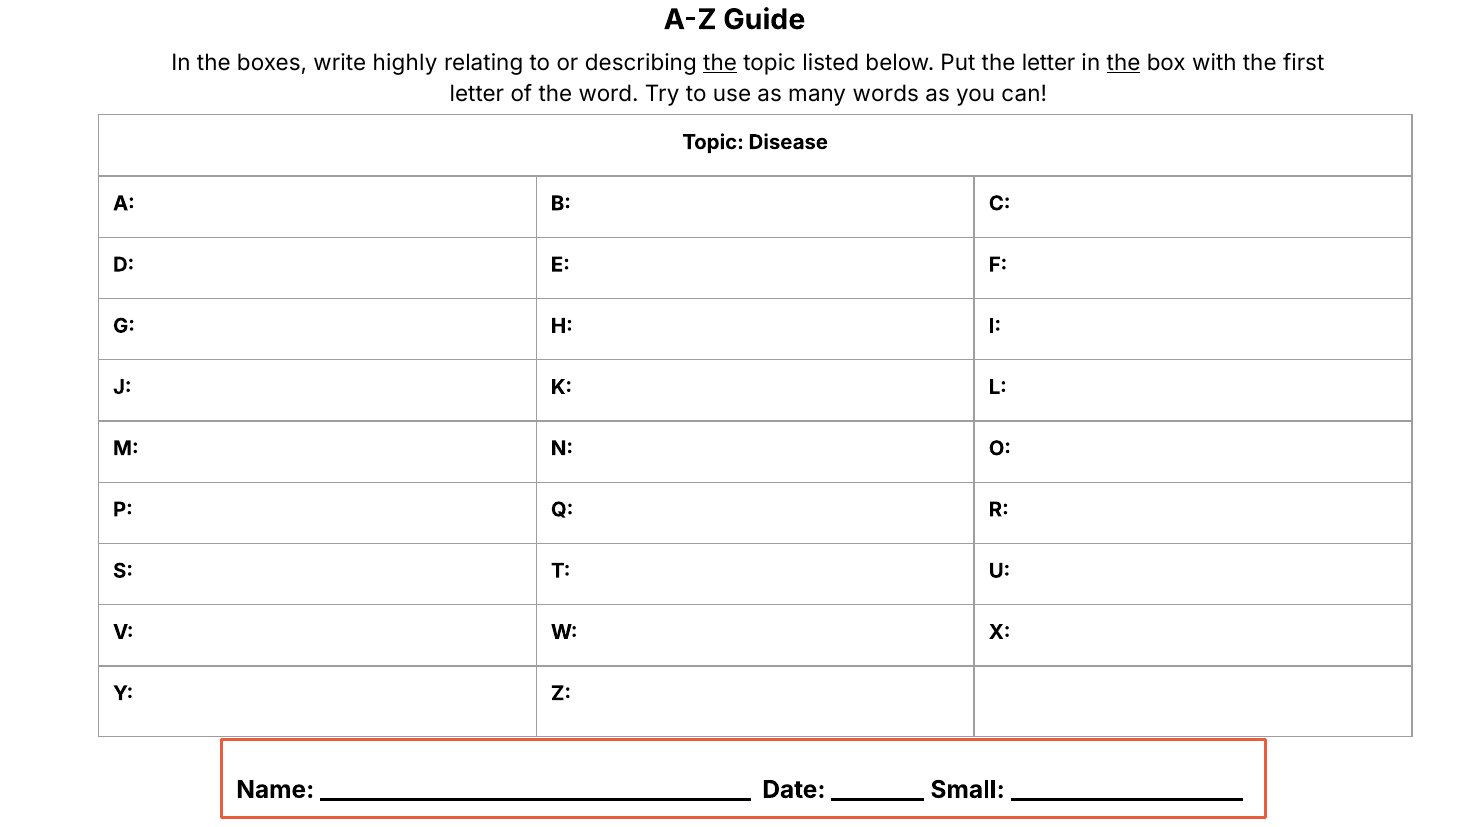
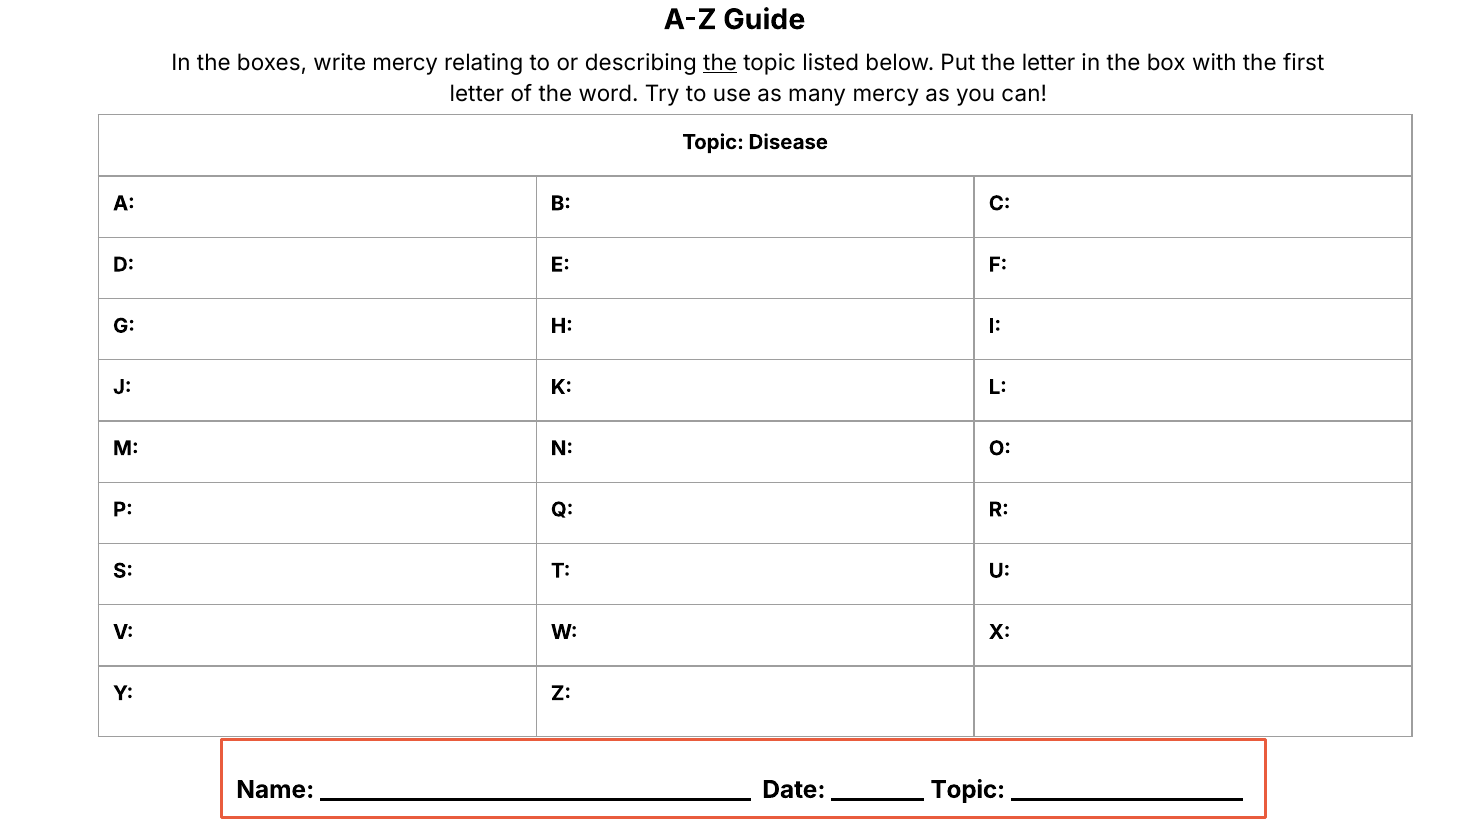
write highly: highly -> mercy
the at (1124, 63) underline: present -> none
many words: words -> mercy
Small at (968, 789): Small -> Topic
